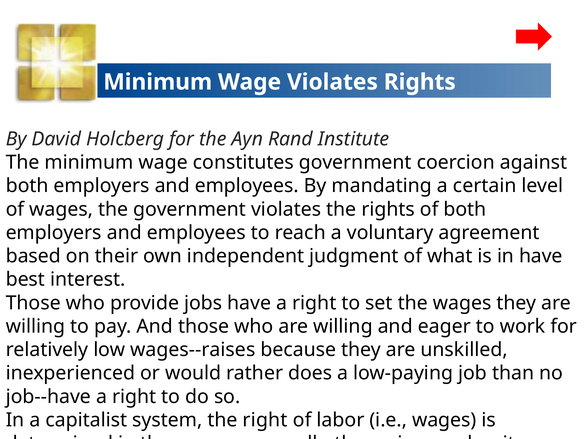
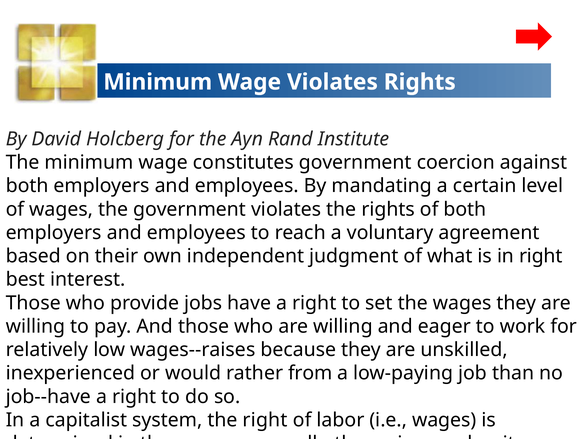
in have: have -> right
does: does -> from
